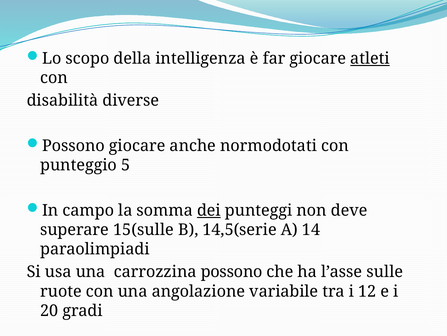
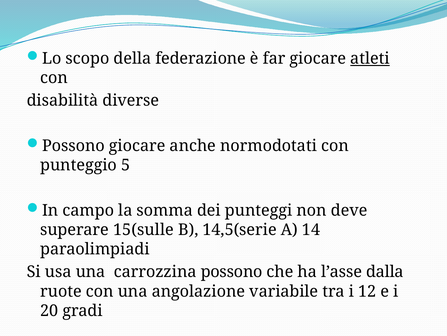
intelligenza: intelligenza -> federazione
dei underline: present -> none
sulle: sulle -> dalla
